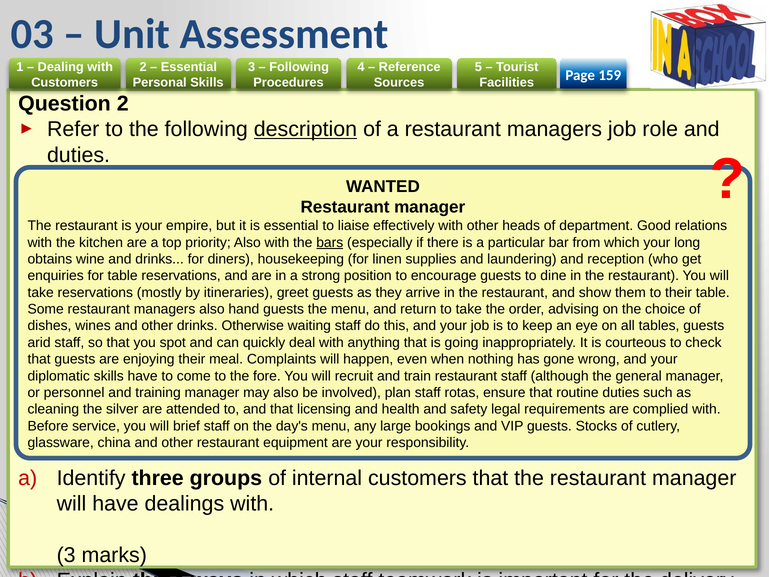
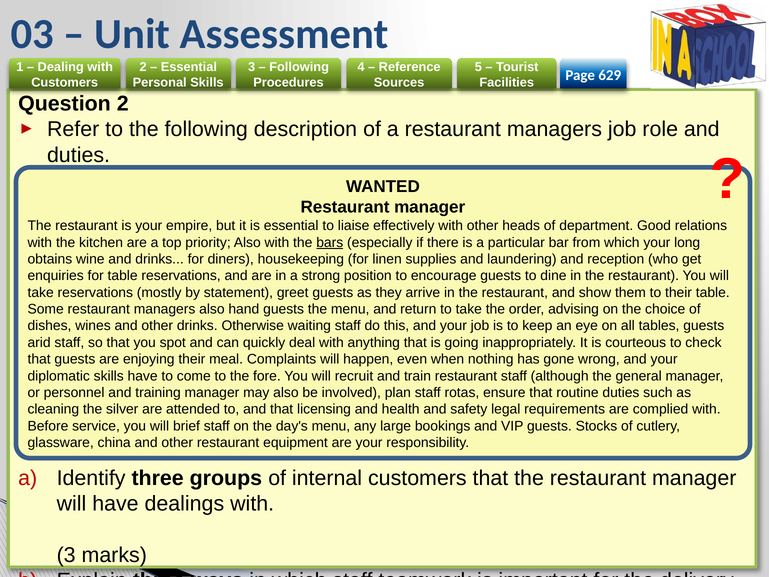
159: 159 -> 629
description underline: present -> none
itineraries: itineraries -> statement
